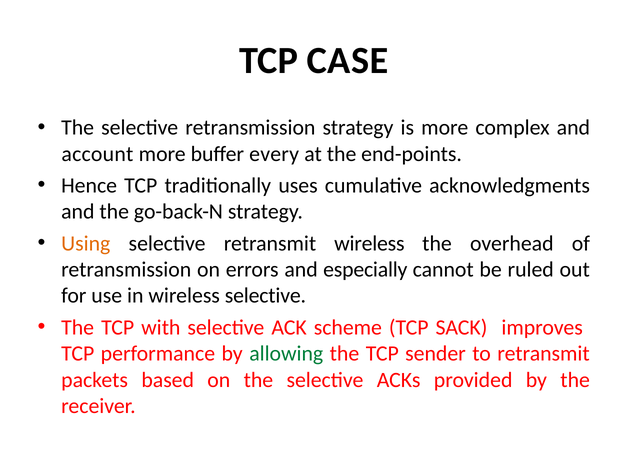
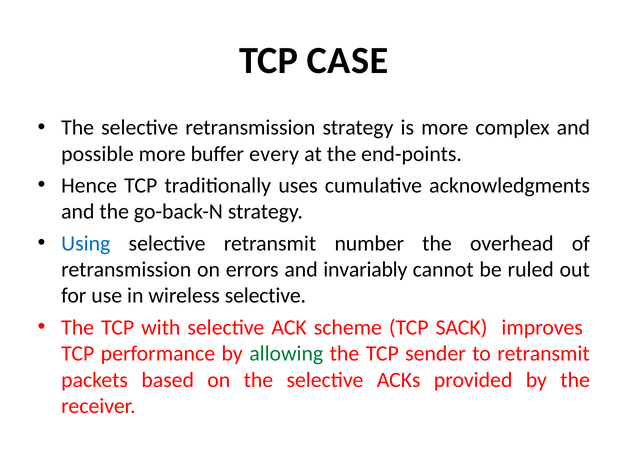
account: account -> possible
Using colour: orange -> blue
retransmit wireless: wireless -> number
especially: especially -> invariably
